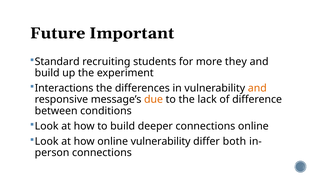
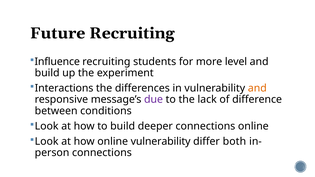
Future Important: Important -> Recruiting
Standard: Standard -> Influence
they: they -> level
due colour: orange -> purple
